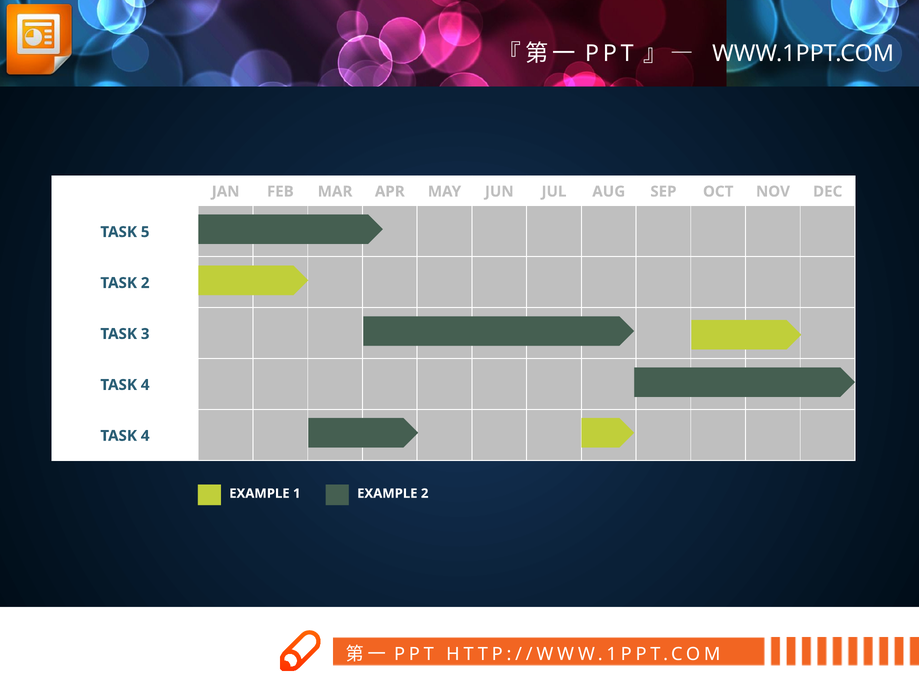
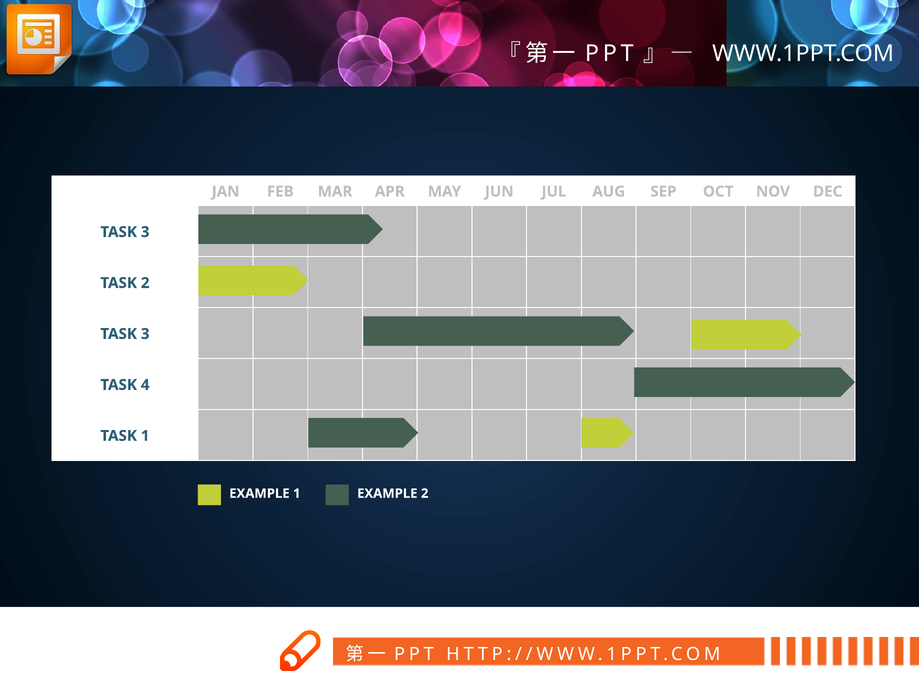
5 at (145, 232): 5 -> 3
4 at (145, 436): 4 -> 1
